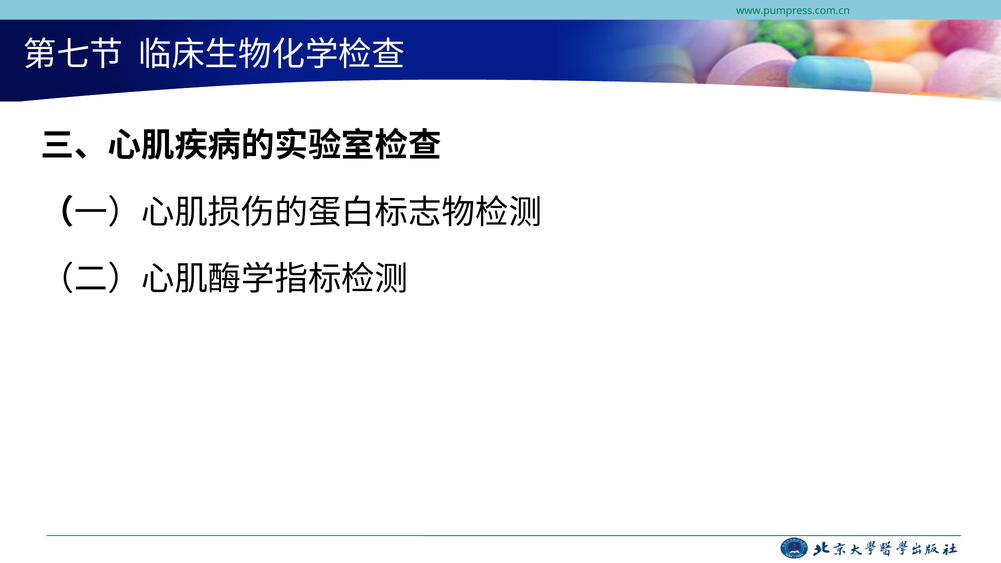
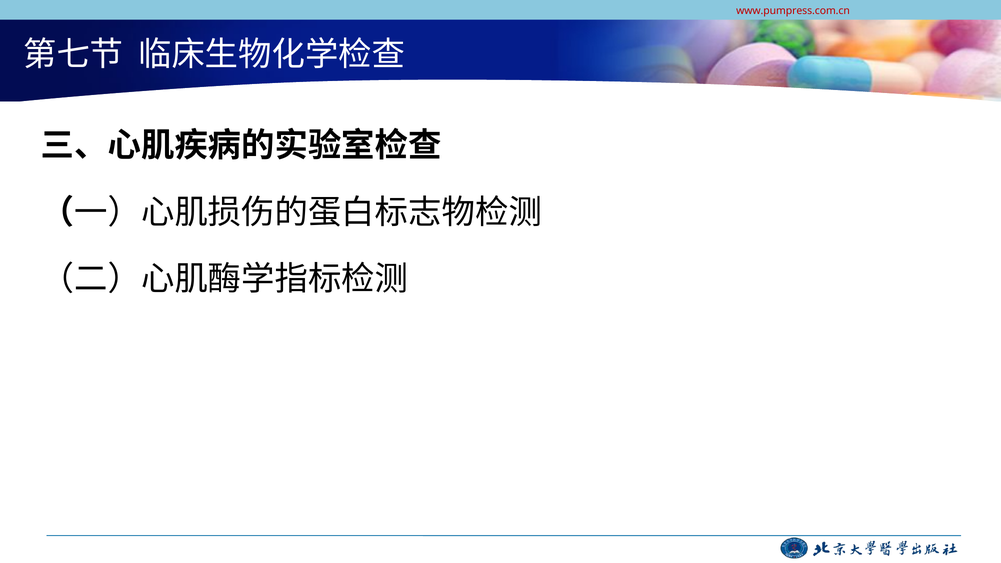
www.pumpress.com.cn colour: green -> red
